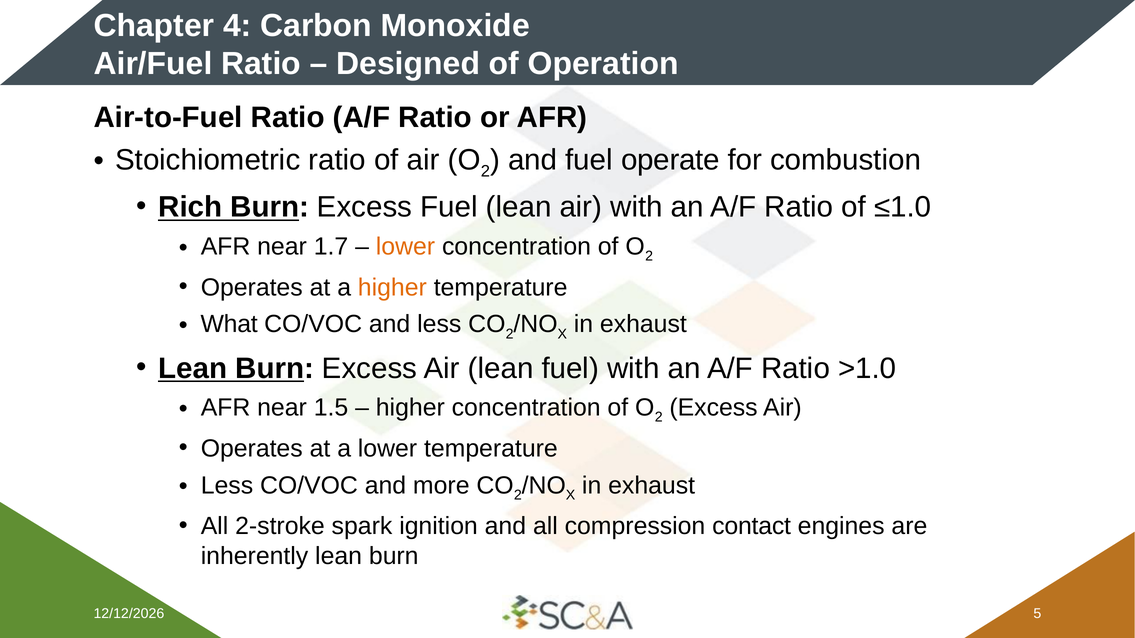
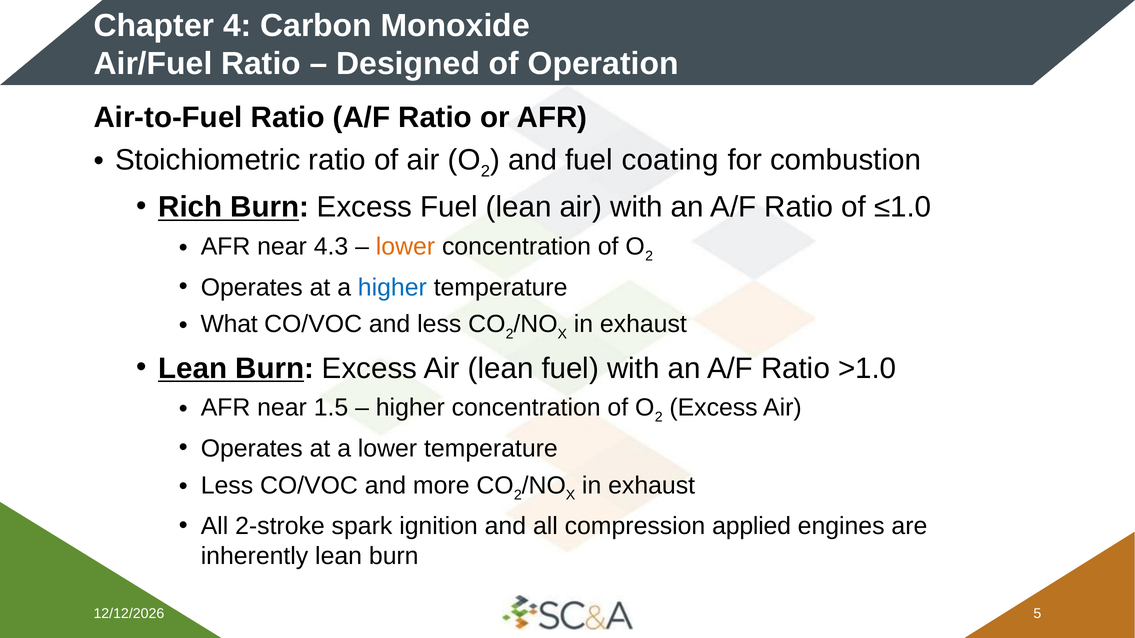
operate: operate -> coating
1.7: 1.7 -> 4.3
higher at (392, 288) colour: orange -> blue
contact: contact -> applied
